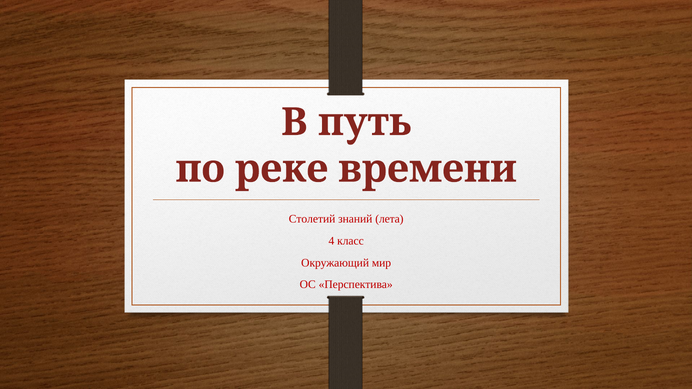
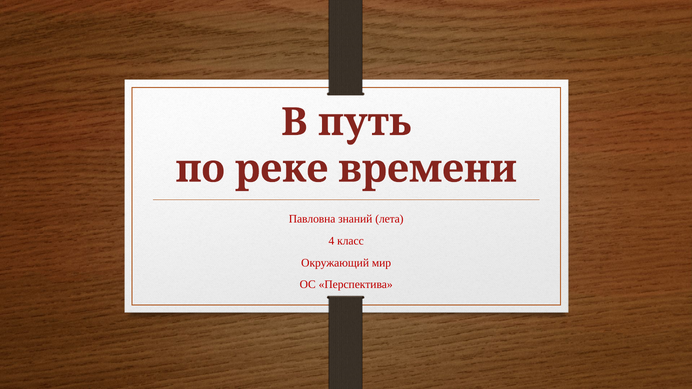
Столетий: Столетий -> Павловна
